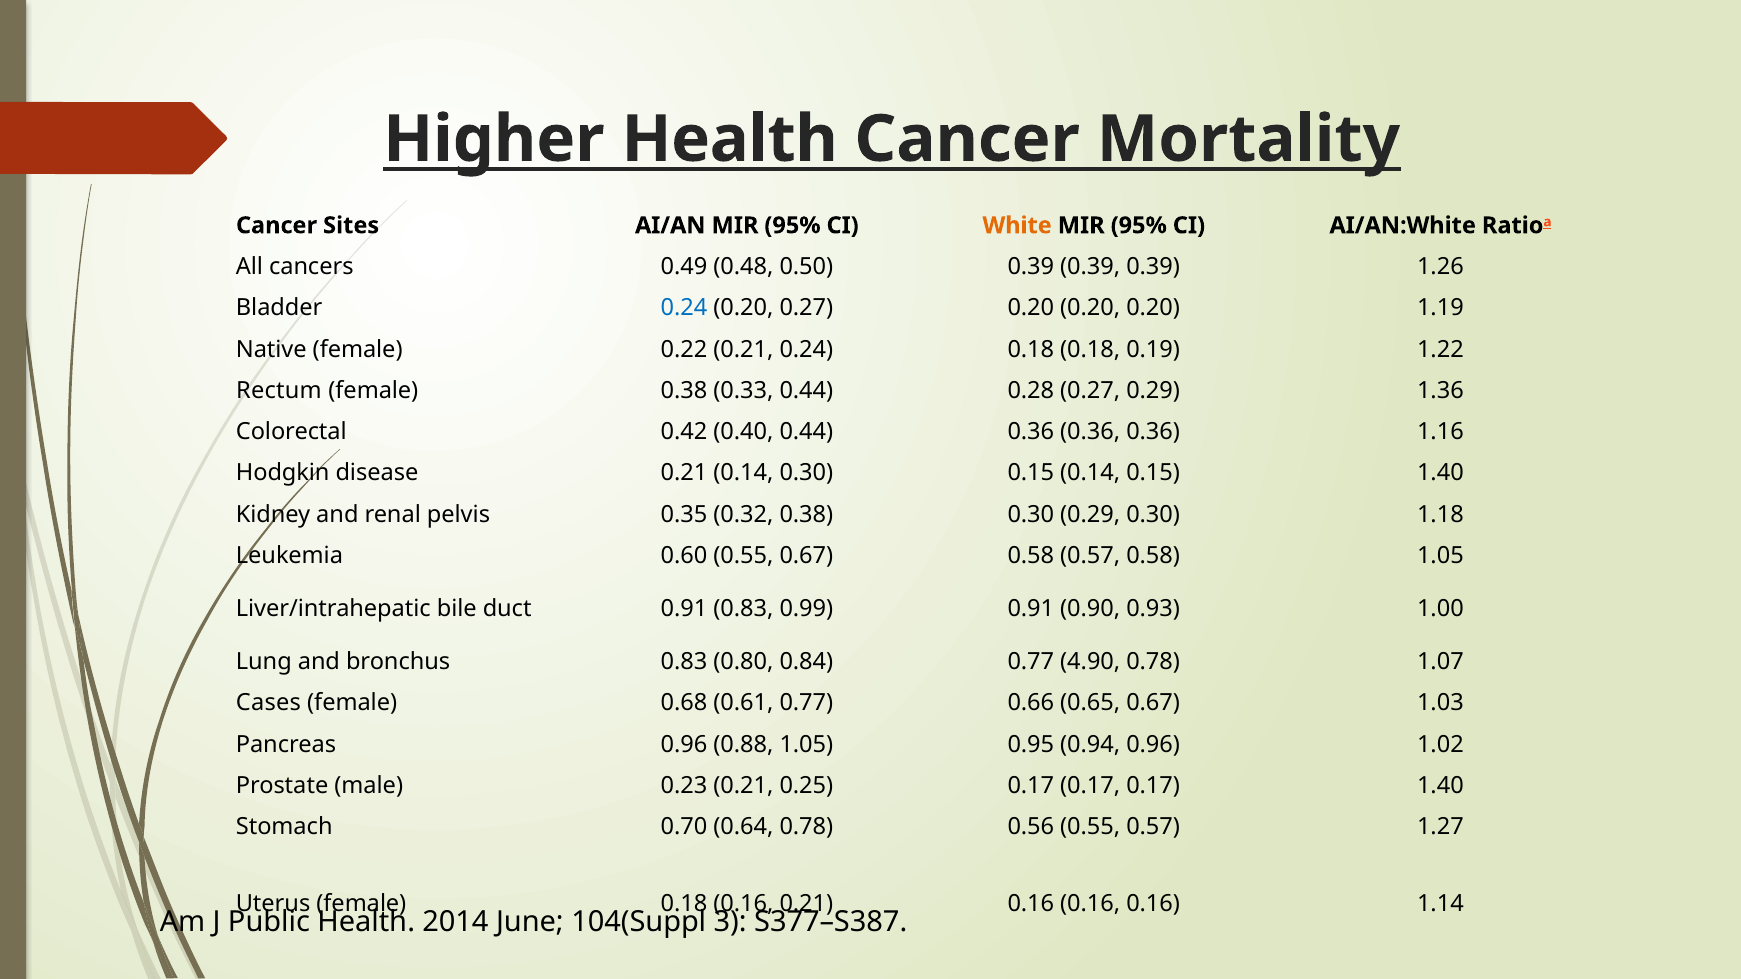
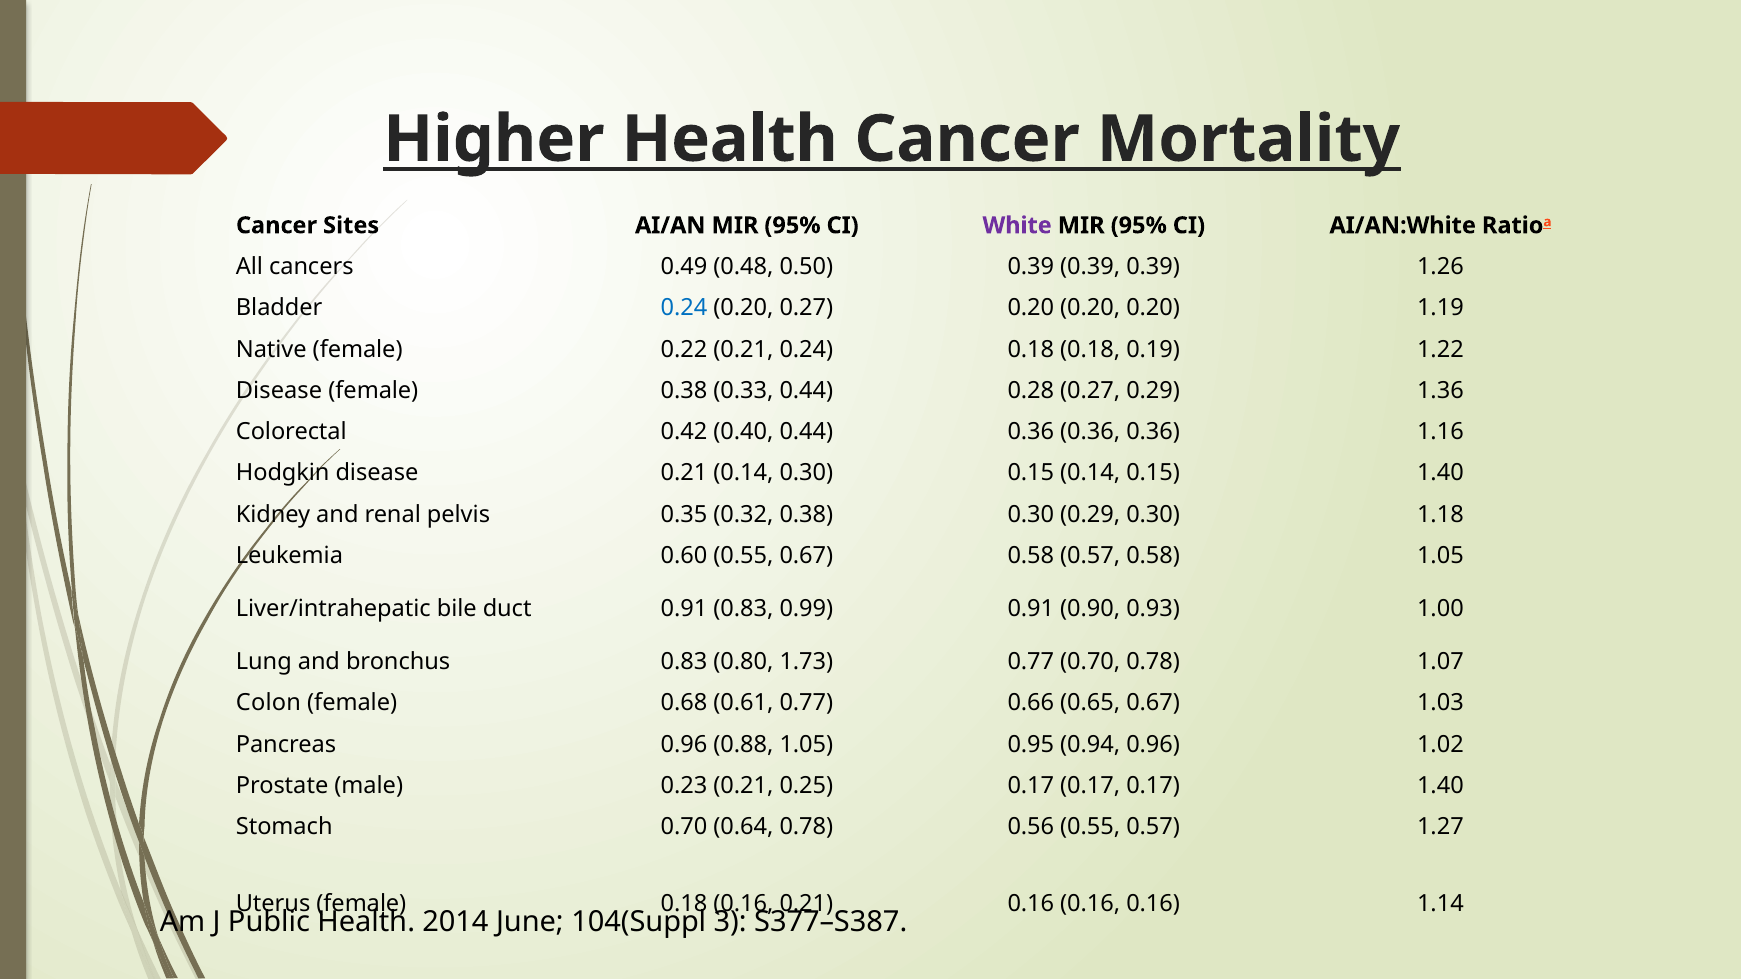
White colour: orange -> purple
Rectum at (279, 391): Rectum -> Disease
0.84: 0.84 -> 1.73
0.77 4.90: 4.90 -> 0.70
Cases: Cases -> Colon
